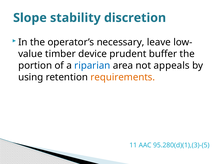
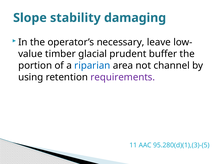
discretion: discretion -> damaging
device: device -> glacial
appeals: appeals -> channel
requirements colour: orange -> purple
